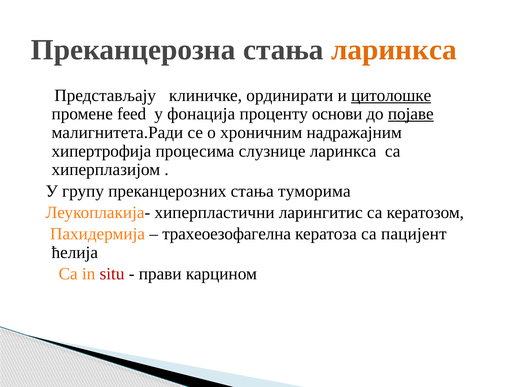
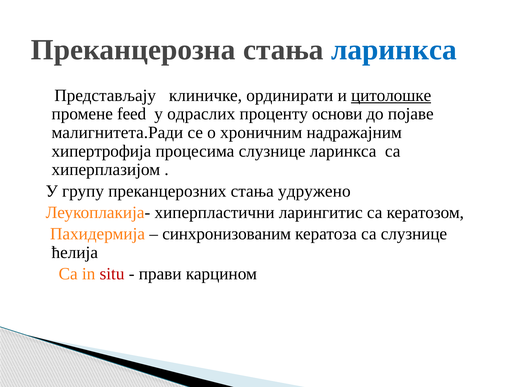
ларинкса at (394, 50) colour: orange -> blue
фонација: фонација -> одраслих
појаве underline: present -> none
туморима: туморима -> удружено
трахеоезофагелна: трахеоезофагелна -> синхронизованим
са пацијент: пацијент -> слузнице
